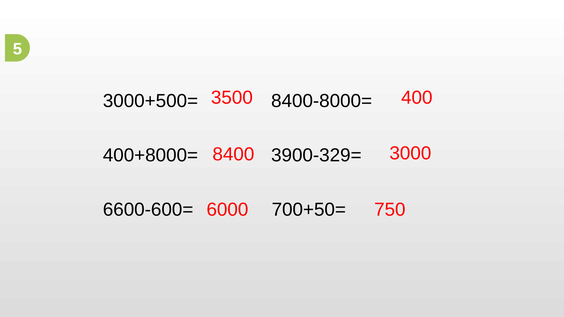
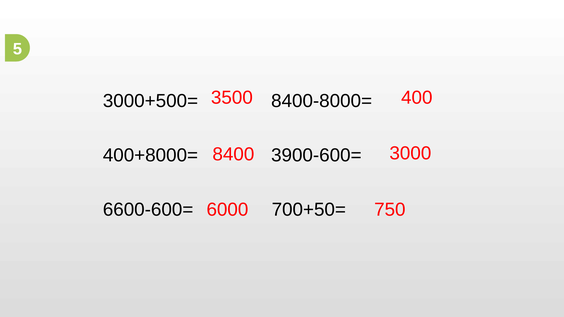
3900-329=: 3900-329= -> 3900-600=
